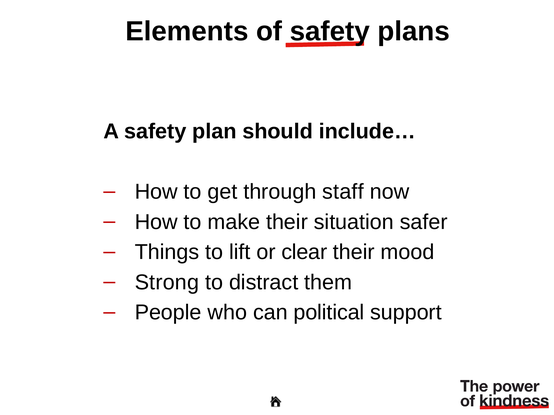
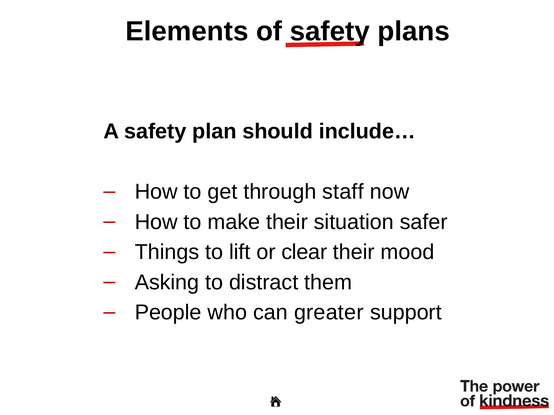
Strong: Strong -> Asking
political: political -> greater
